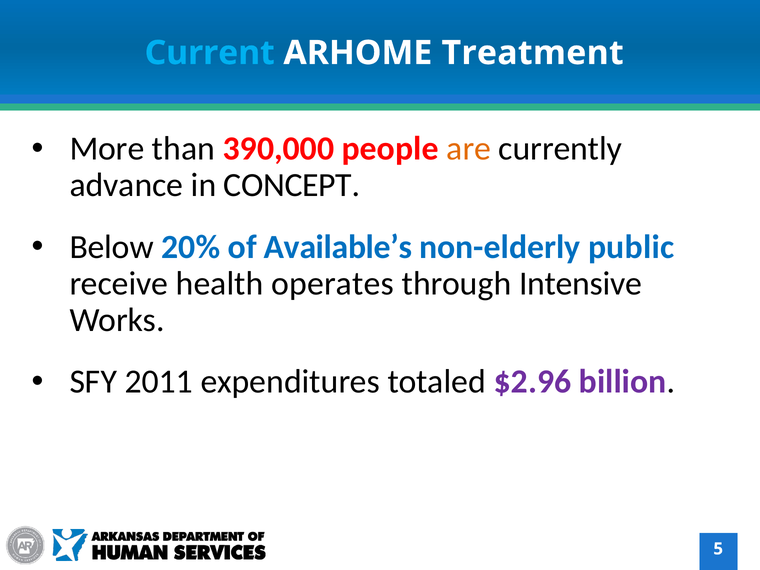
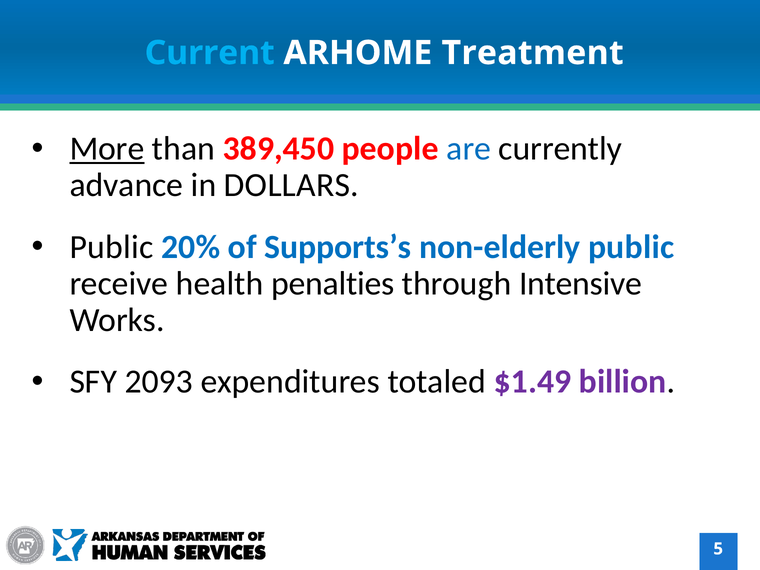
More underline: none -> present
390,000: 390,000 -> 389,450
are colour: orange -> blue
CONCEPT: CONCEPT -> DOLLARS
Below at (112, 247): Below -> Public
Available’s: Available’s -> Supports’s
operates: operates -> penalties
2011: 2011 -> 2093
$2.96: $2.96 -> $1.49
